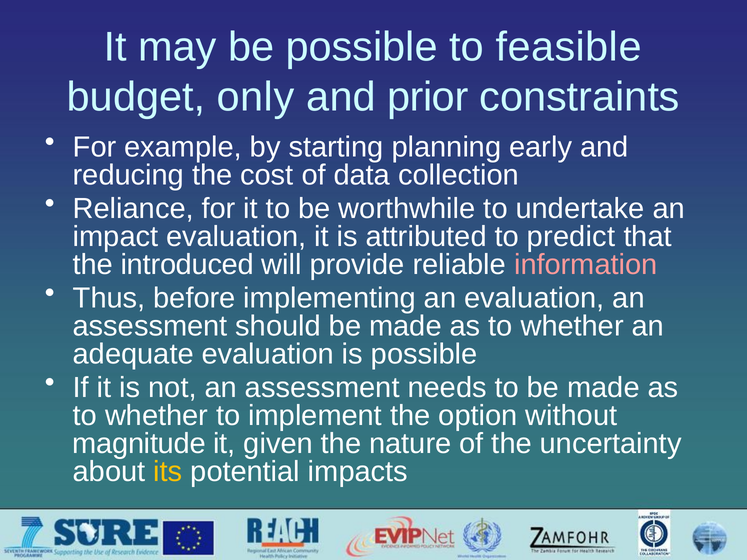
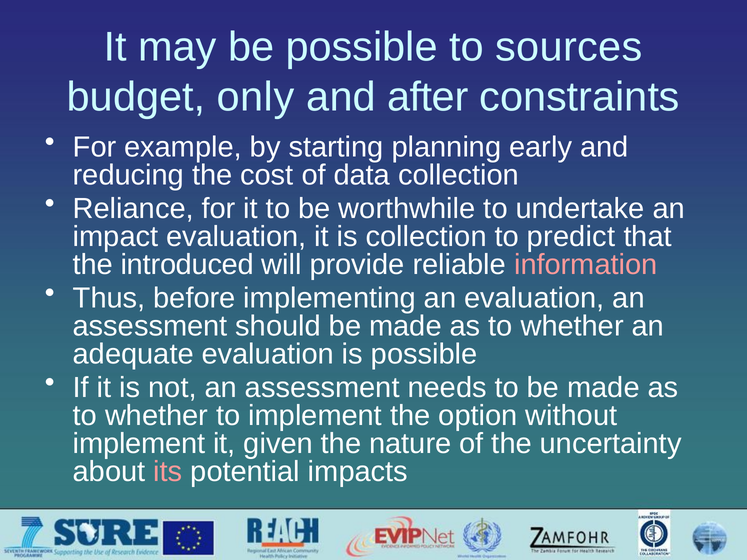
feasible: feasible -> sources
prior: prior -> after
is attributed: attributed -> collection
magnitude at (139, 444): magnitude -> implement
its colour: yellow -> pink
